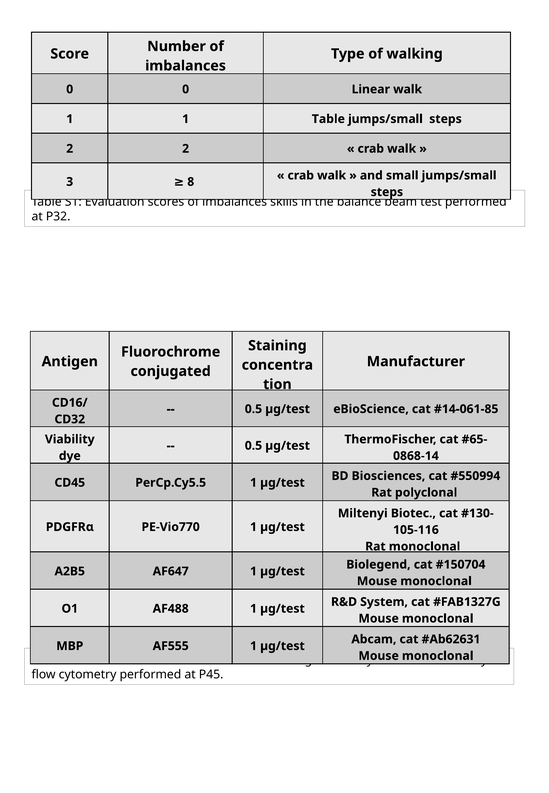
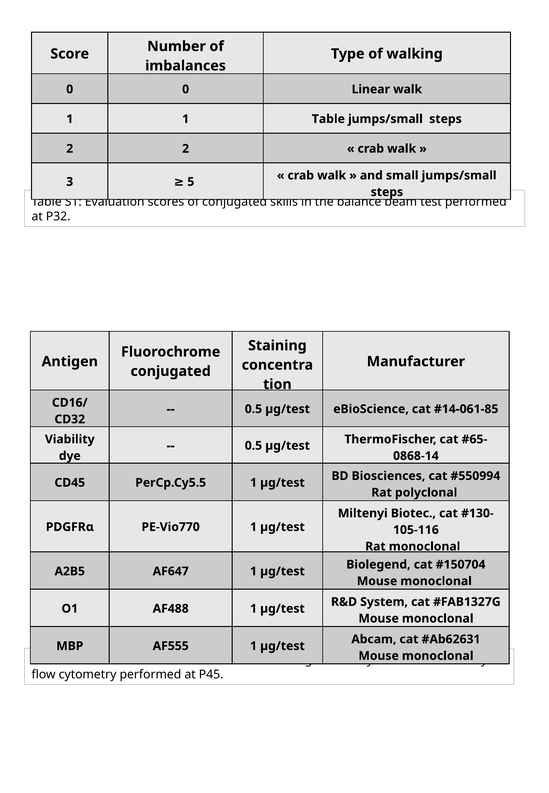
8: 8 -> 5
scores of imbalances: imbalances -> conjugated
